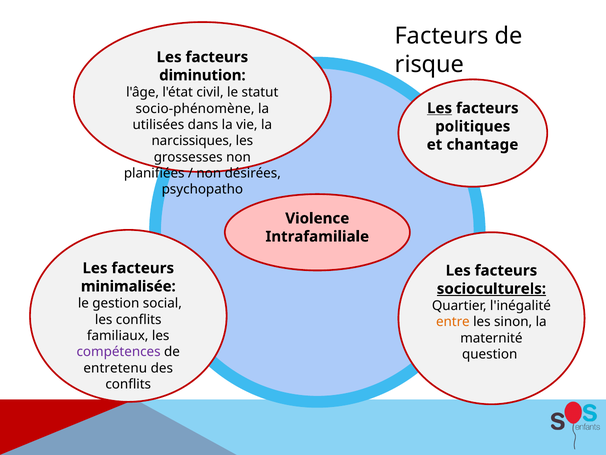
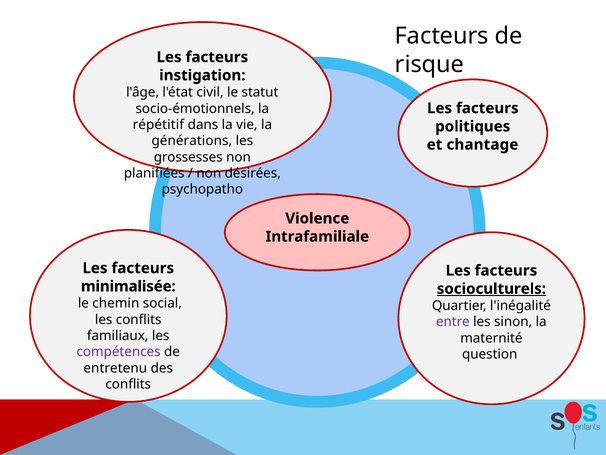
diminution: diminution -> instigation
socio-phénomène: socio-phénomène -> socio-émotionnels
Les at (440, 108) underline: present -> none
utilisées: utilisées -> répétitif
narcissiques: narcissiques -> générations
gestion: gestion -> chemin
entre colour: orange -> purple
